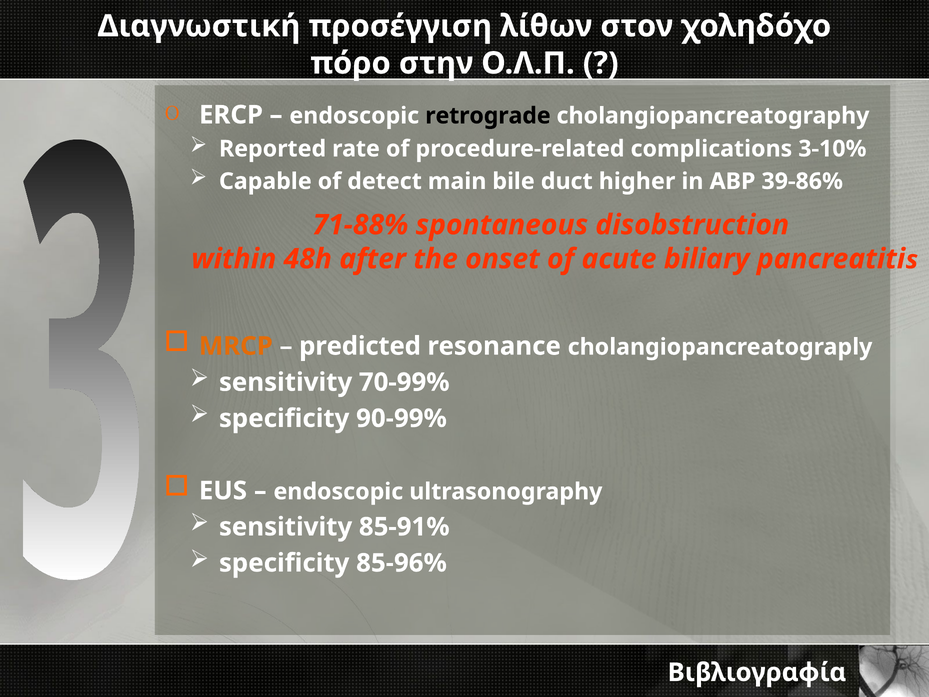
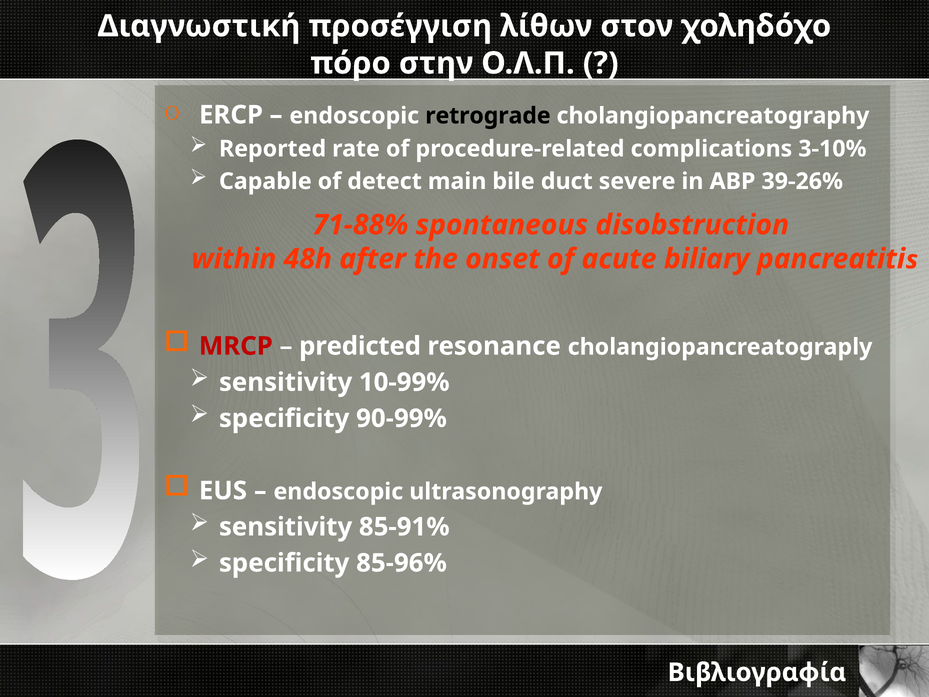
higher: higher -> severe
39-86%: 39-86% -> 39-26%
MRCP colour: orange -> red
70-99%: 70-99% -> 10-99%
